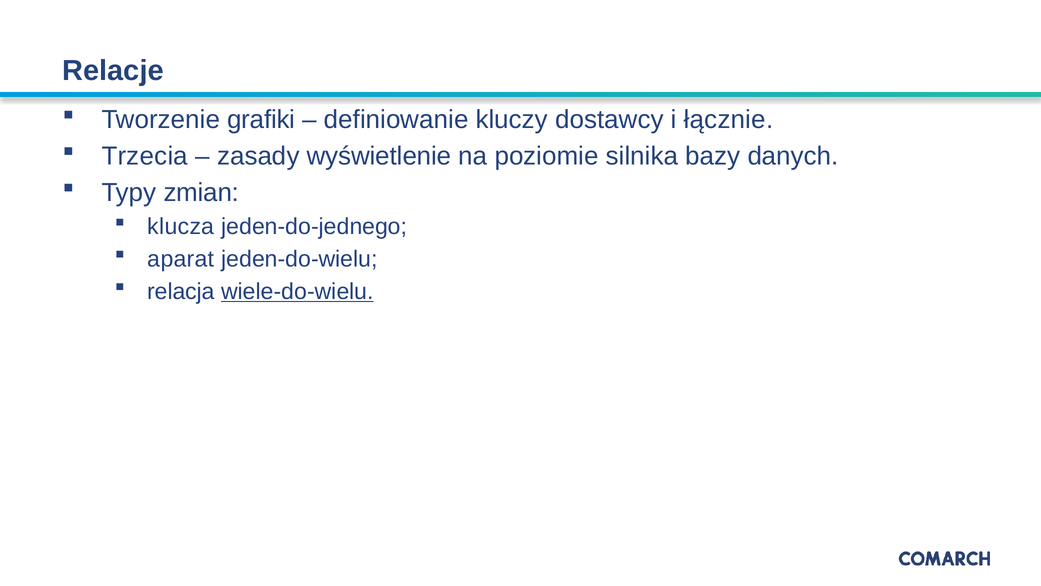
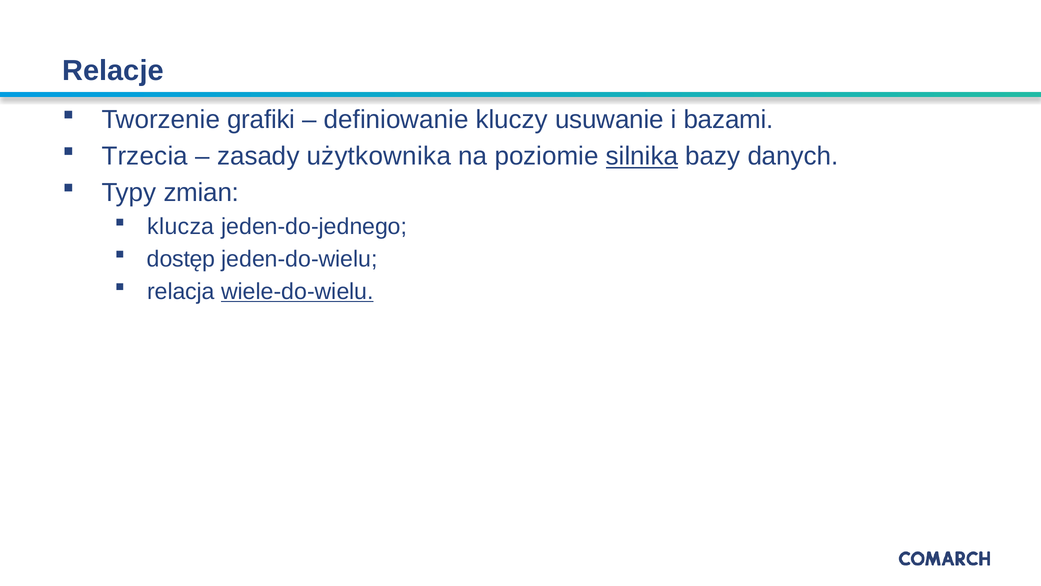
dostawcy: dostawcy -> usuwanie
łącznie: łącznie -> bazami
wyświetlenie: wyświetlenie -> użytkownika
silnika underline: none -> present
aparat: aparat -> dostęp
